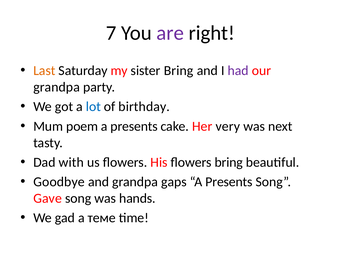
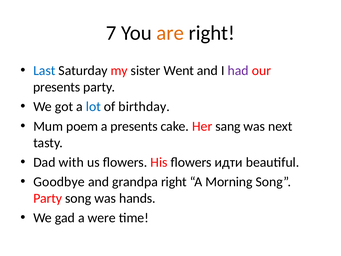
are colour: purple -> orange
Last colour: orange -> blue
sister Bring: Bring -> Went
grandpa at (57, 87): grandpa -> presents
very: very -> sang
flowers bring: bring -> идти
grandpa gaps: gaps -> right
Presents at (229, 182): Presents -> Morning
Gave at (48, 198): Gave -> Party
теме: теме -> were
